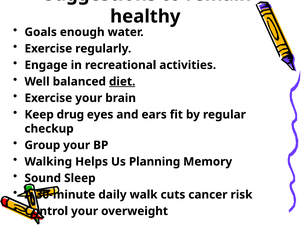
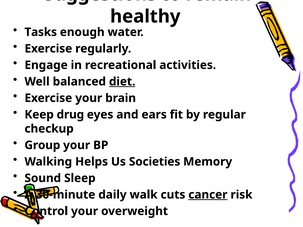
Goals: Goals -> Tasks
Planning: Planning -> Societies
cancer underline: none -> present
